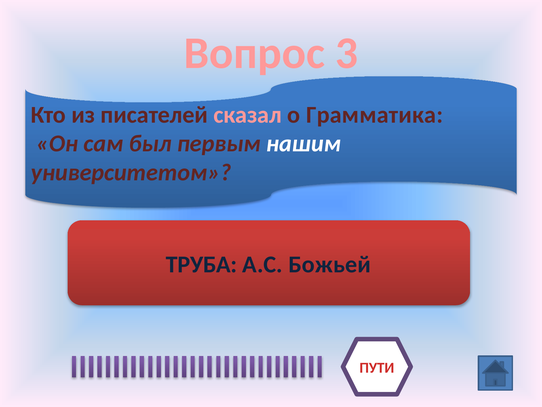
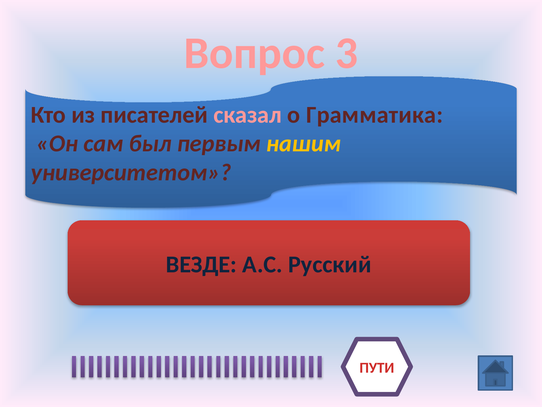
нашим colour: white -> yellow
ТРУБА: ТРУБА -> ВЕЗДЕ
Божьей: Божьей -> Русский
